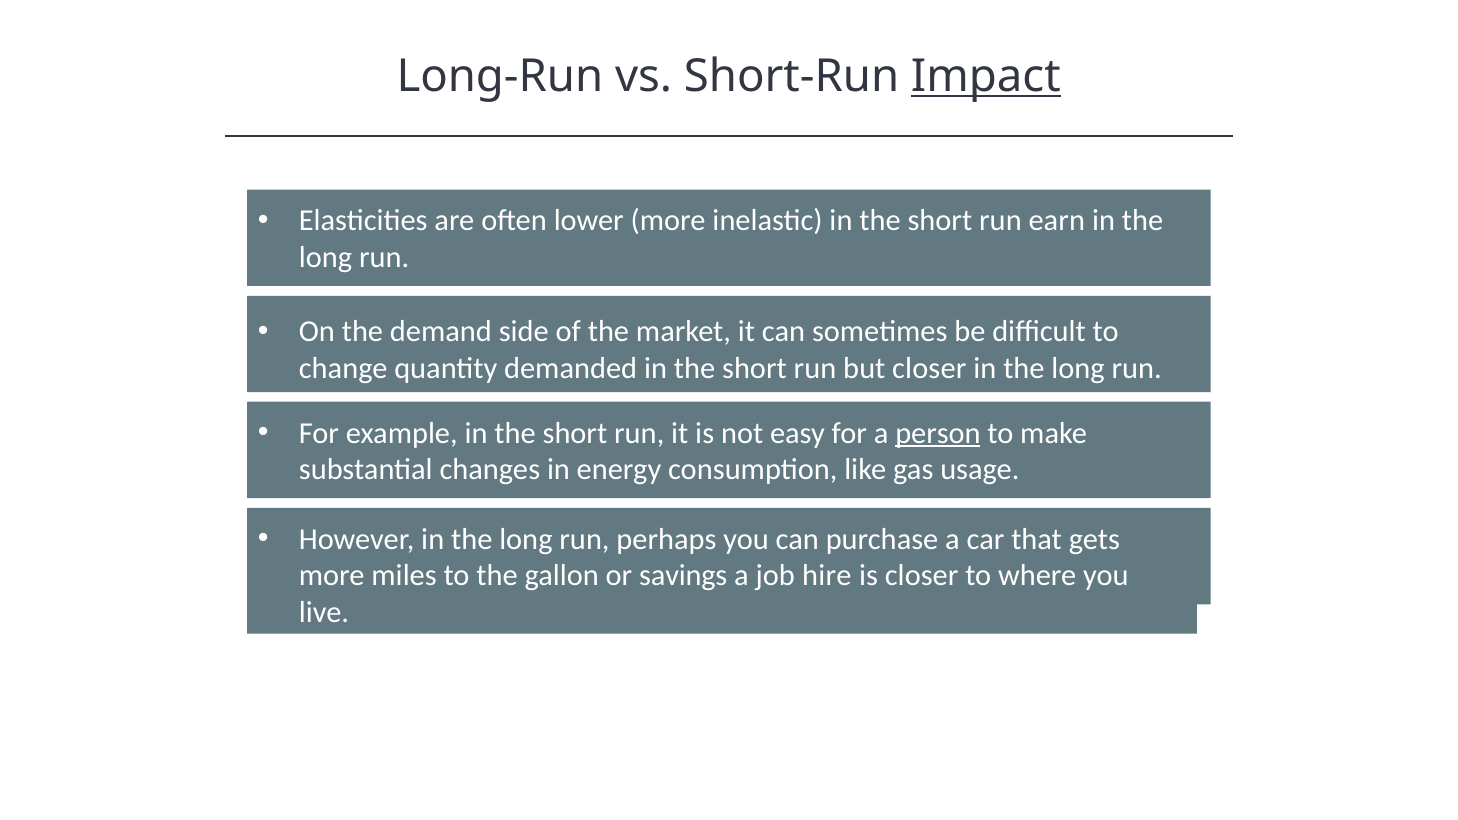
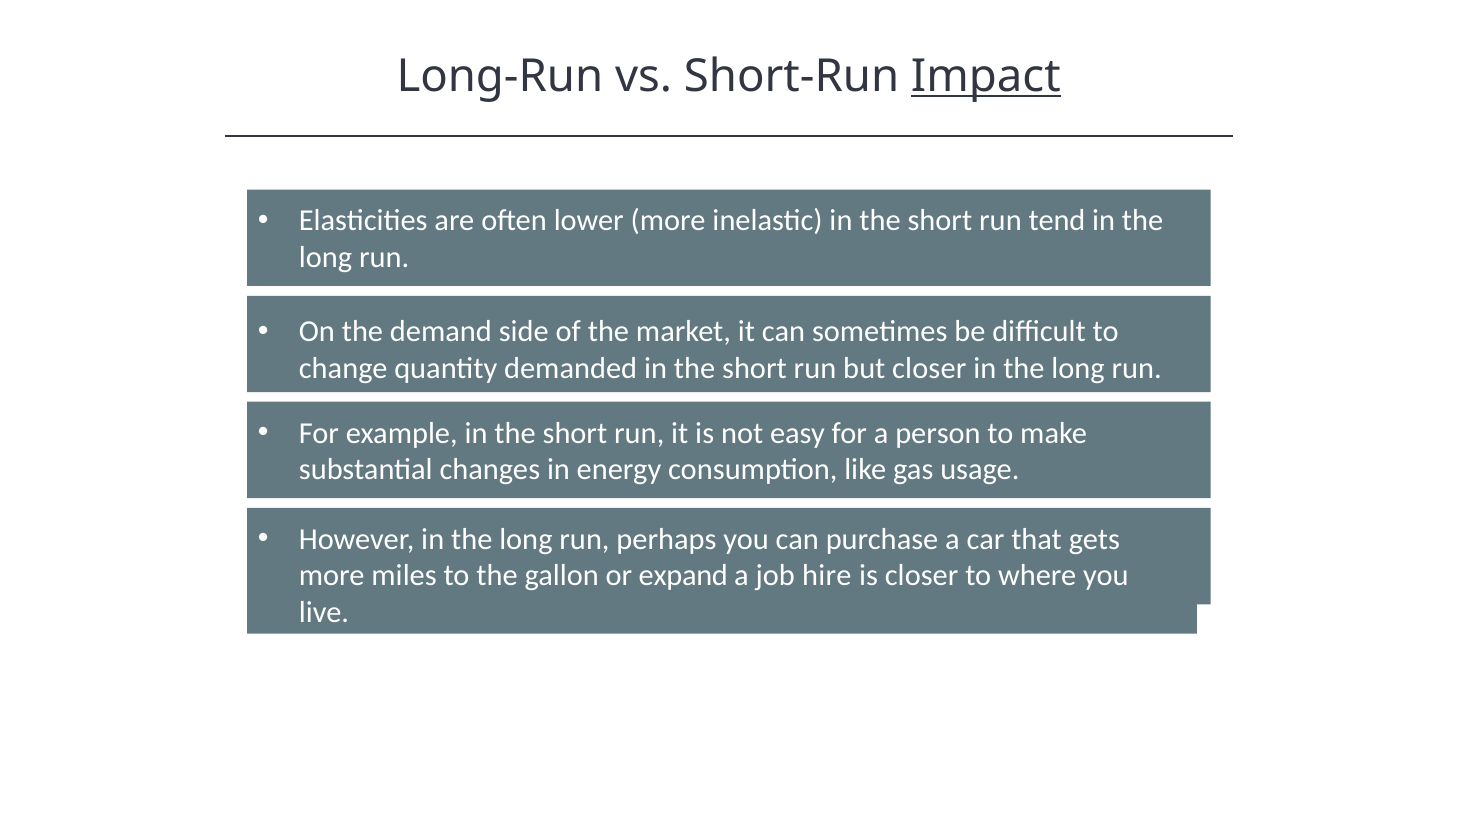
earn: earn -> tend
person underline: present -> none
savings: savings -> expand
